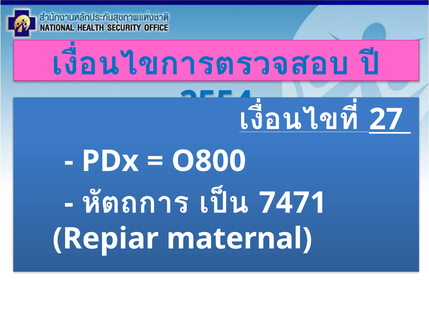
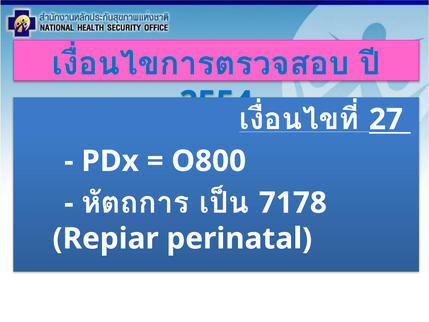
7471: 7471 -> 7178
maternal: maternal -> perinatal
